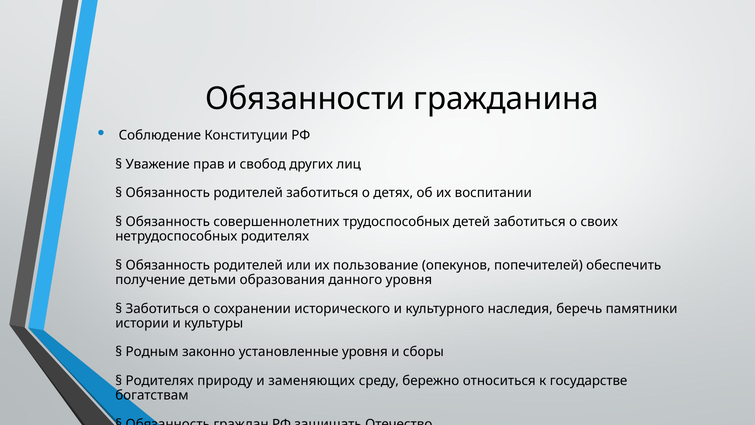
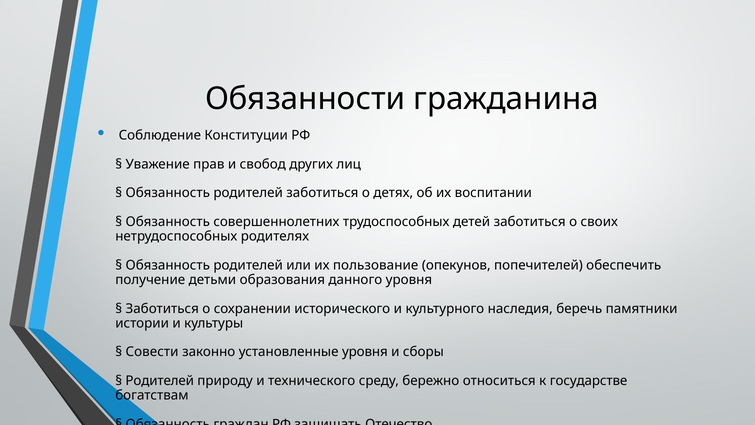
Родным: Родным -> Совести
Родителях at (160, 381): Родителях -> Родителей
заменяющих: заменяющих -> технического
